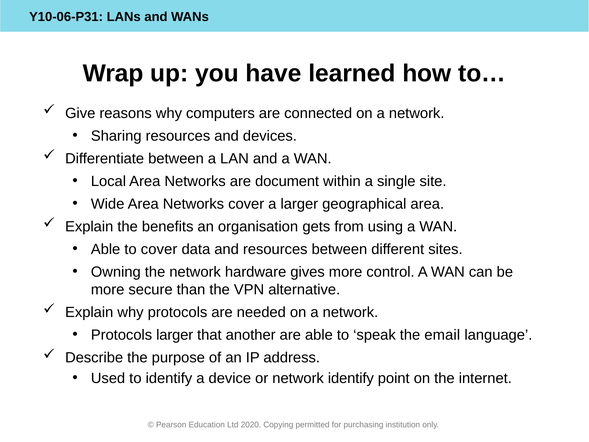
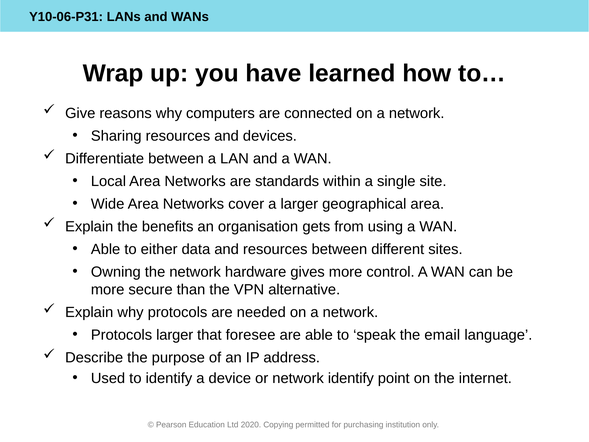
document: document -> standards
to cover: cover -> either
another: another -> foresee
